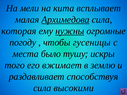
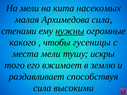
всплывает: всплывает -> насекомых
Архимедова underline: present -> none
которая: которая -> стенами
погоду: погоду -> какого
места было: было -> мели
